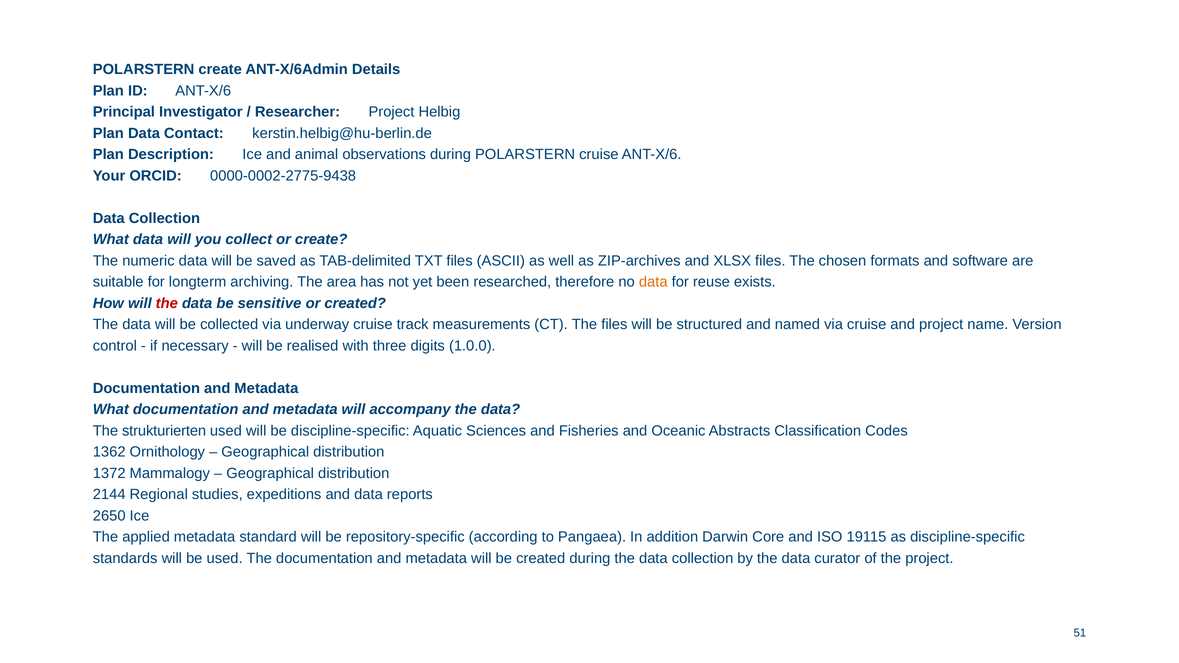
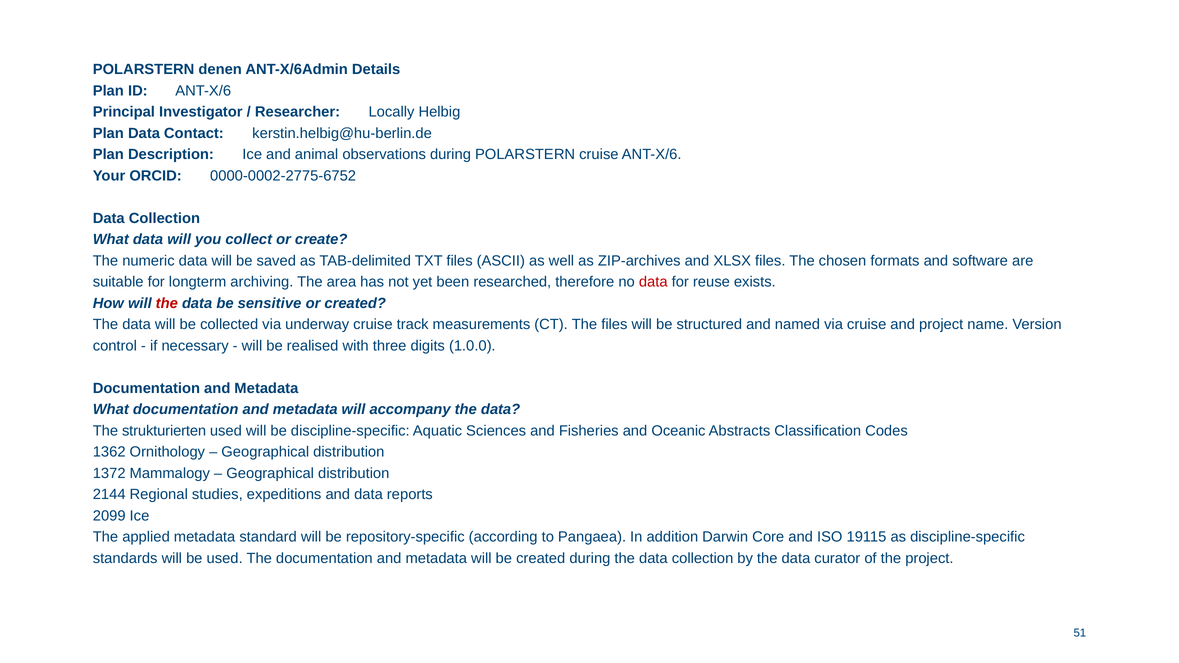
POLARSTERN create: create -> denen
Researcher Project: Project -> Locally
0000-0002-2775-9438: 0000-0002-2775-9438 -> 0000-0002-2775-6752
data at (653, 282) colour: orange -> red
2650: 2650 -> 2099
